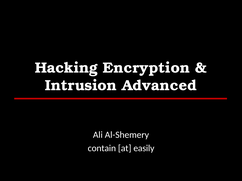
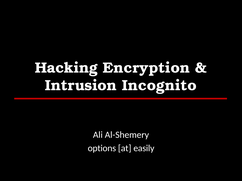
Advanced: Advanced -> Incognito
contain: contain -> options
